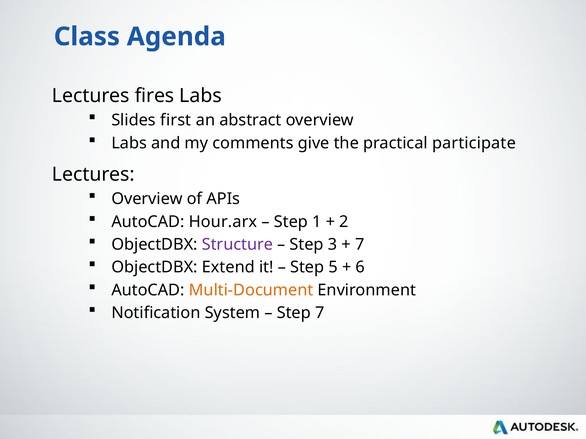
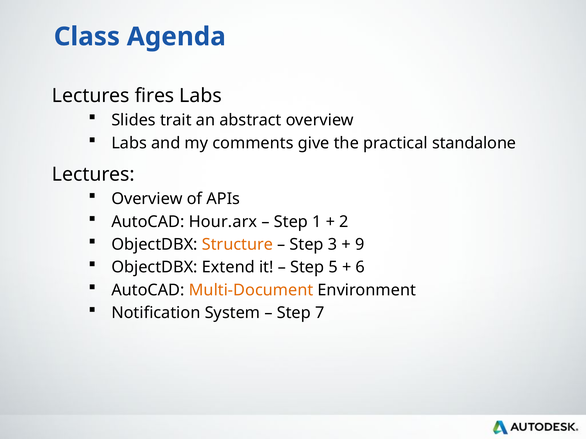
first: first -> trait
participate: participate -> standalone
Structure colour: purple -> orange
7 at (360, 245): 7 -> 9
